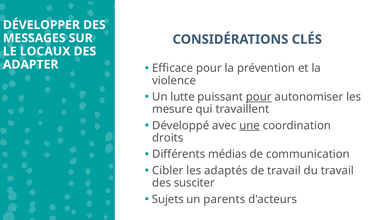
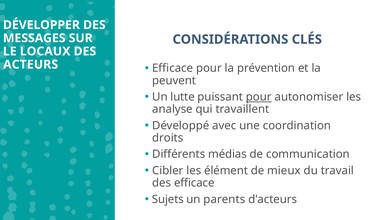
ADAPTER: ADAPTER -> ACTEURS
violence: violence -> peuvent
mesure: mesure -> analyse
une underline: present -> none
adaptés: adaptés -> élément
de travail: travail -> mieux
des susciter: susciter -> efficace
